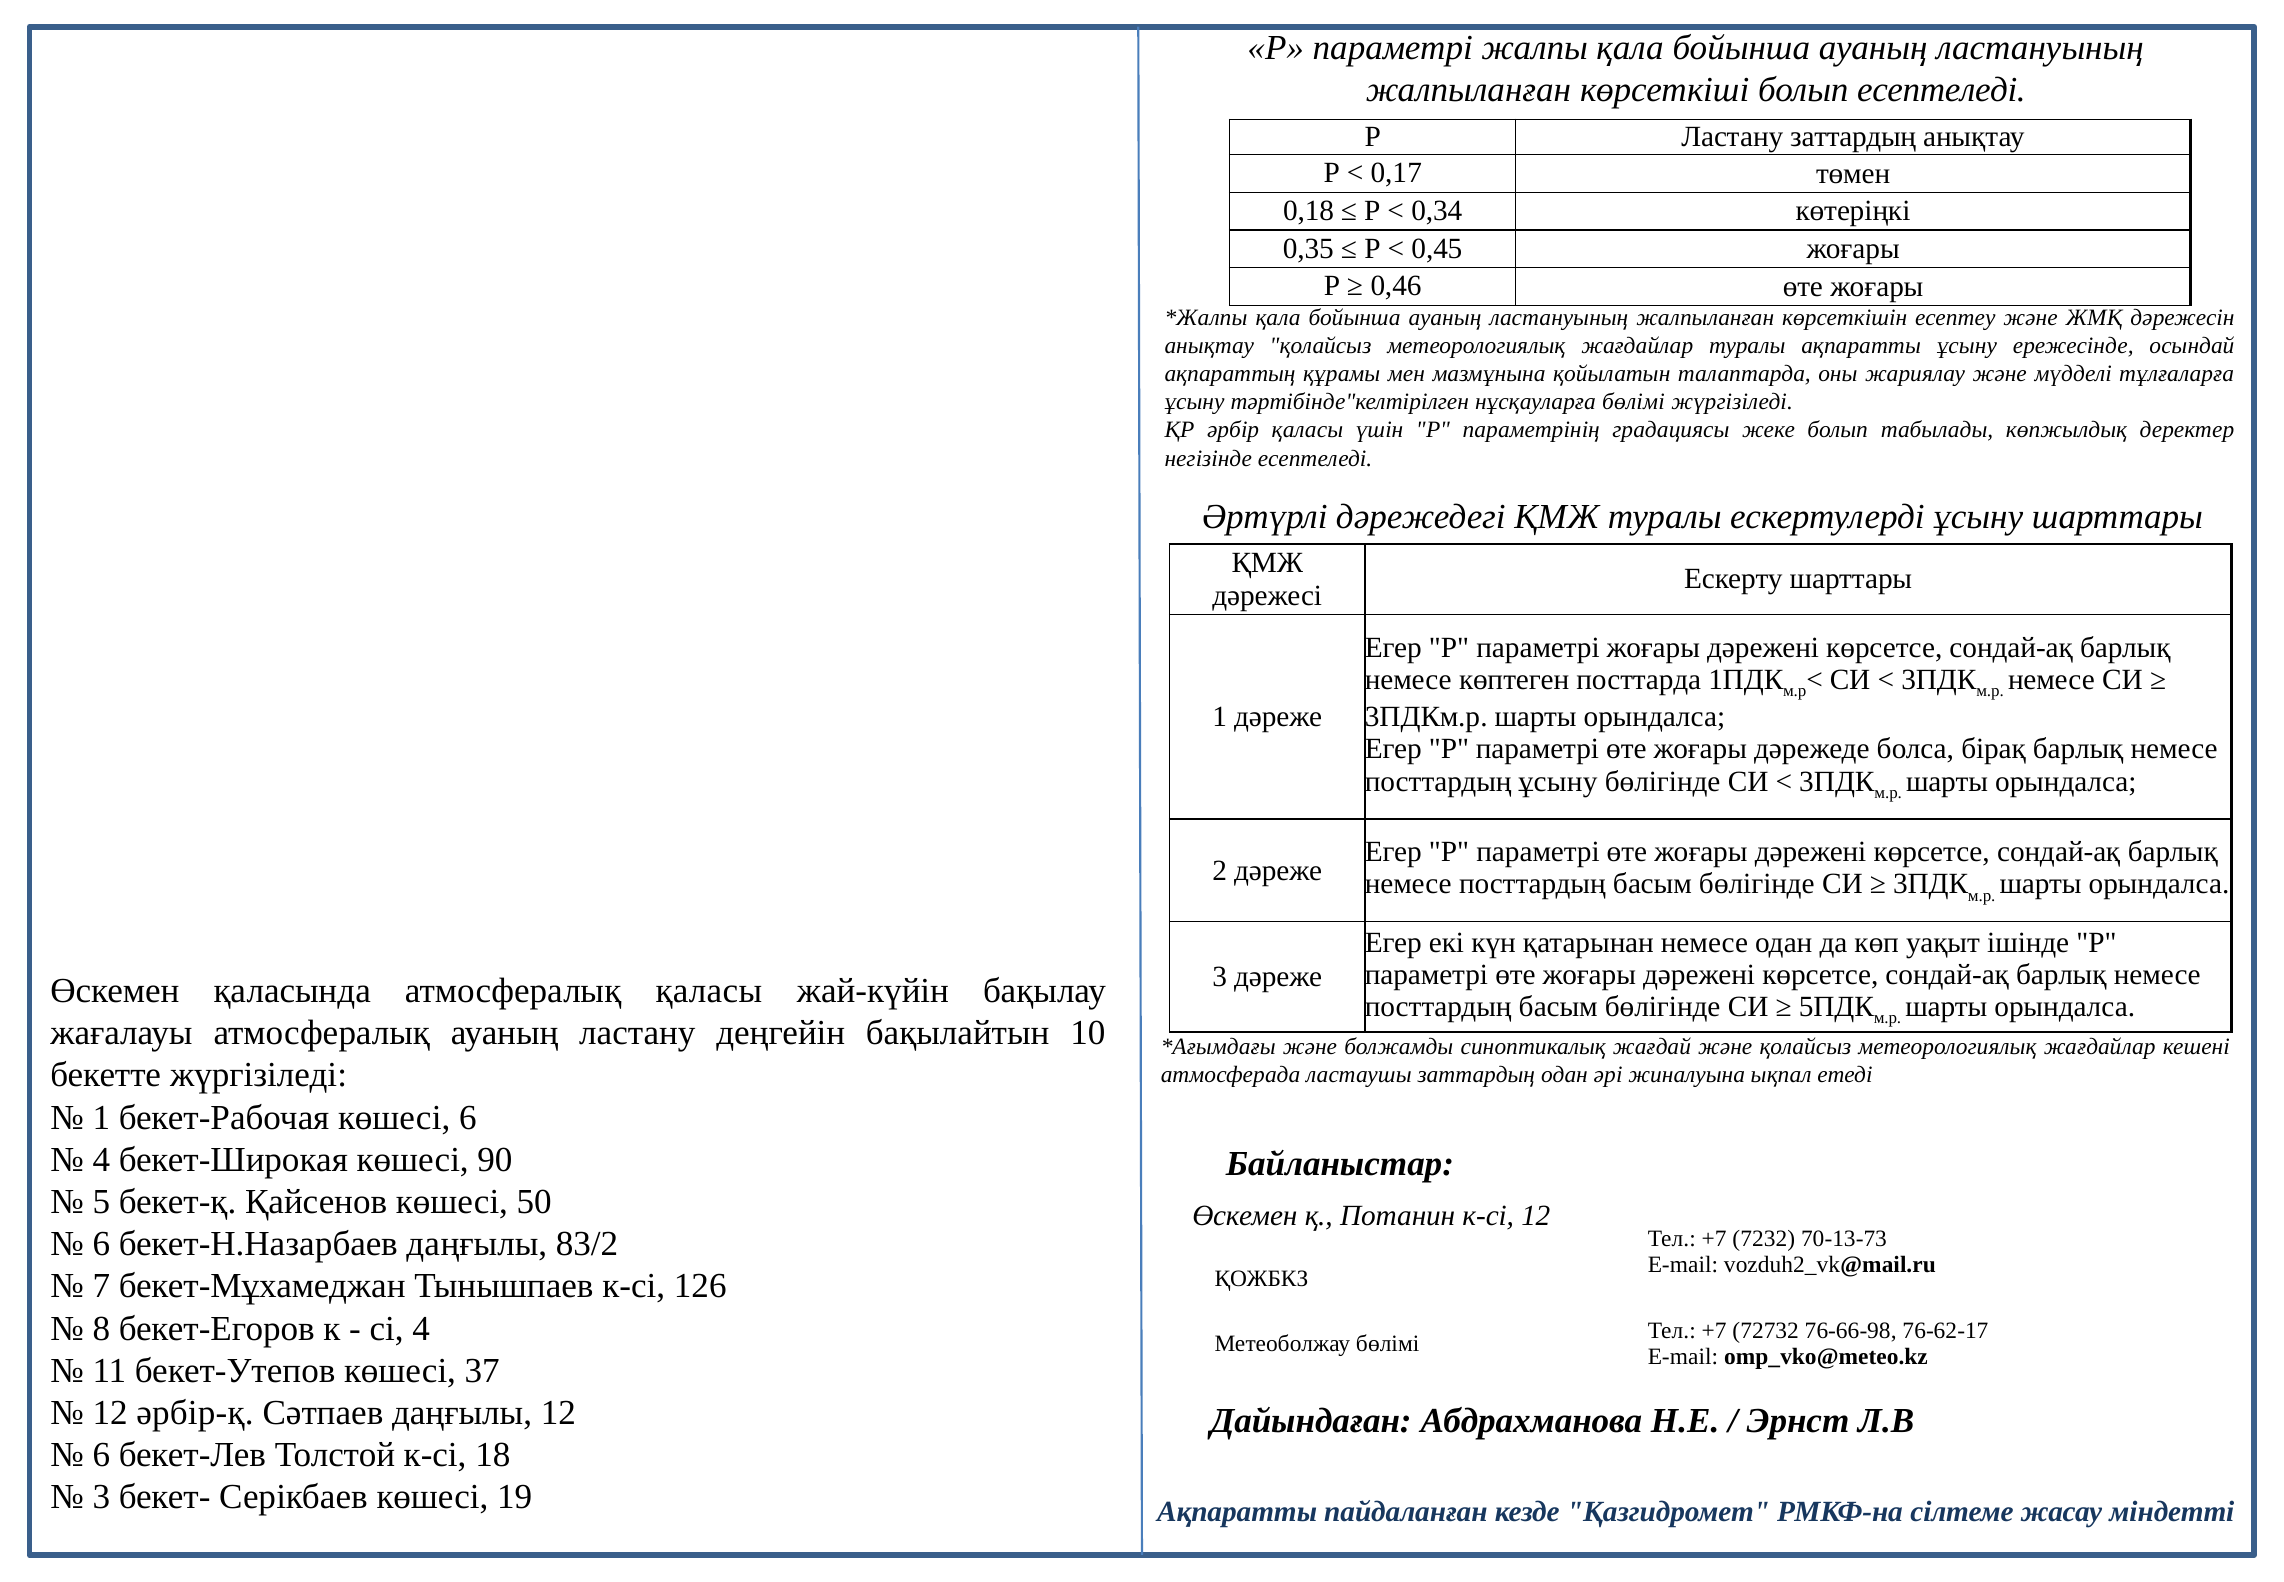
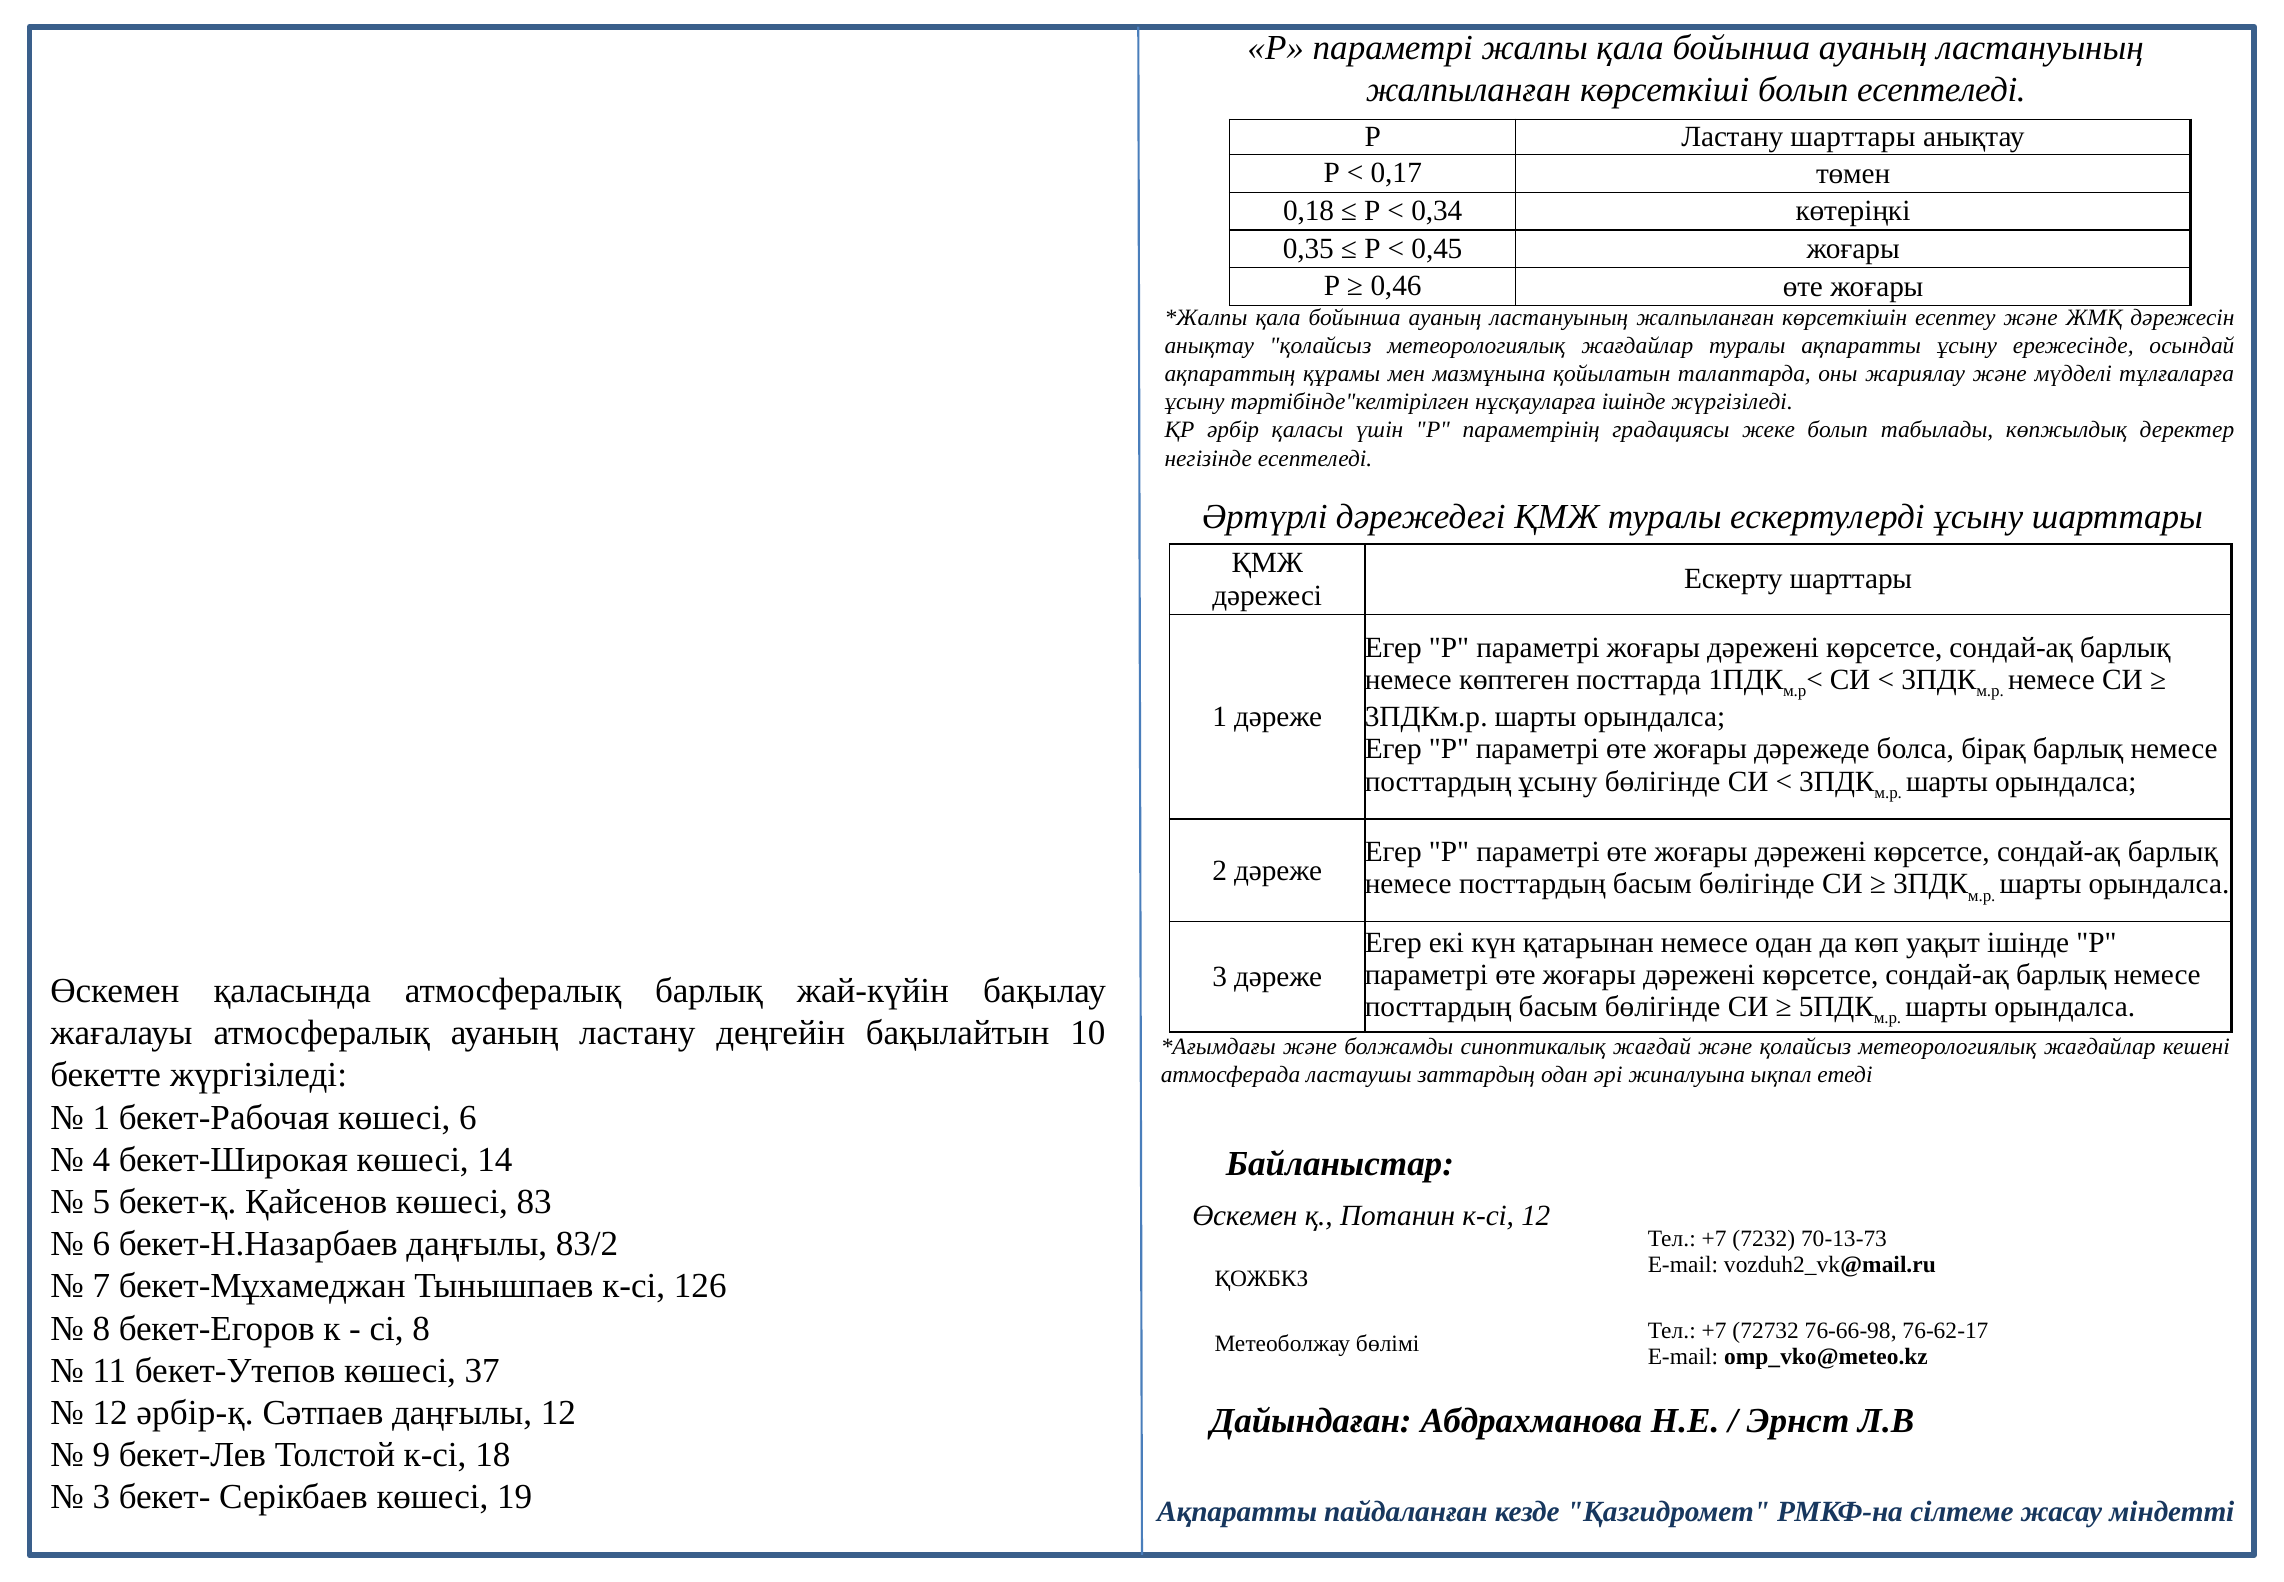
Ластану заттардың: заттардың -> шарттары
нұсқауларға бөлімі: бөлімі -> ішінде
атмосфералық қаласы: қаласы -> барлық
90: 90 -> 14
50: 50 -> 83
сі 4: 4 -> 8
6 at (101, 1454): 6 -> 9
